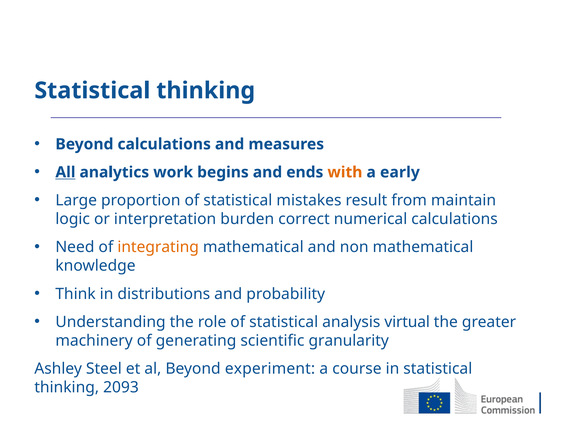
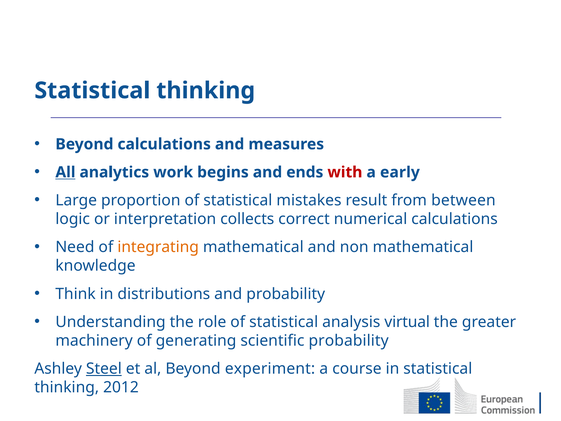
with colour: orange -> red
maintain: maintain -> between
burden: burden -> collects
scientific granularity: granularity -> probability
Steel underline: none -> present
2093: 2093 -> 2012
